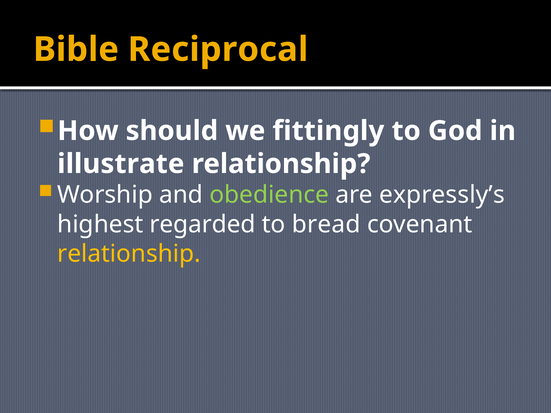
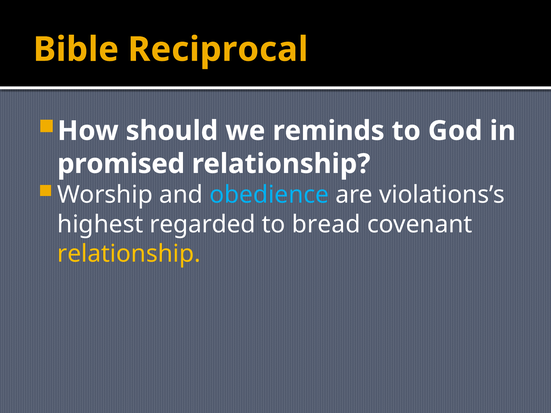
fittingly: fittingly -> reminds
illustrate: illustrate -> promised
obedience colour: light green -> light blue
expressly’s: expressly’s -> violations’s
